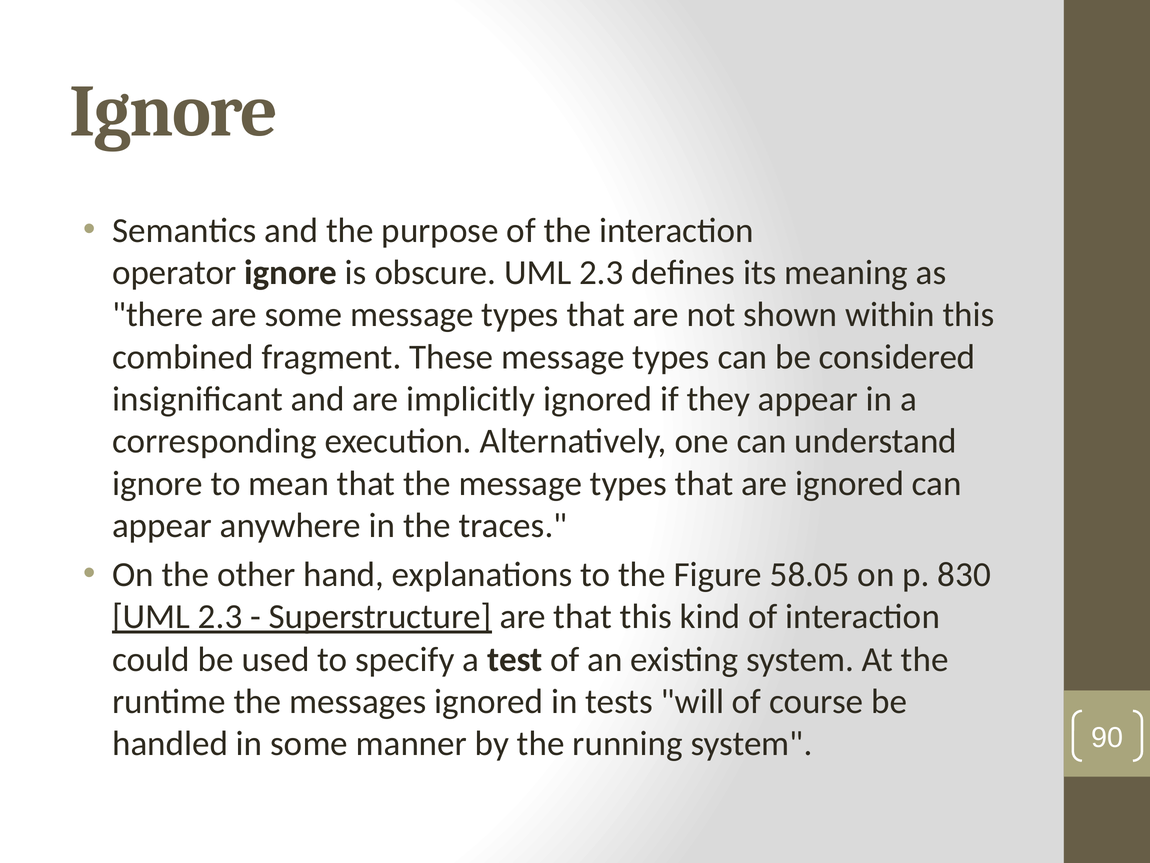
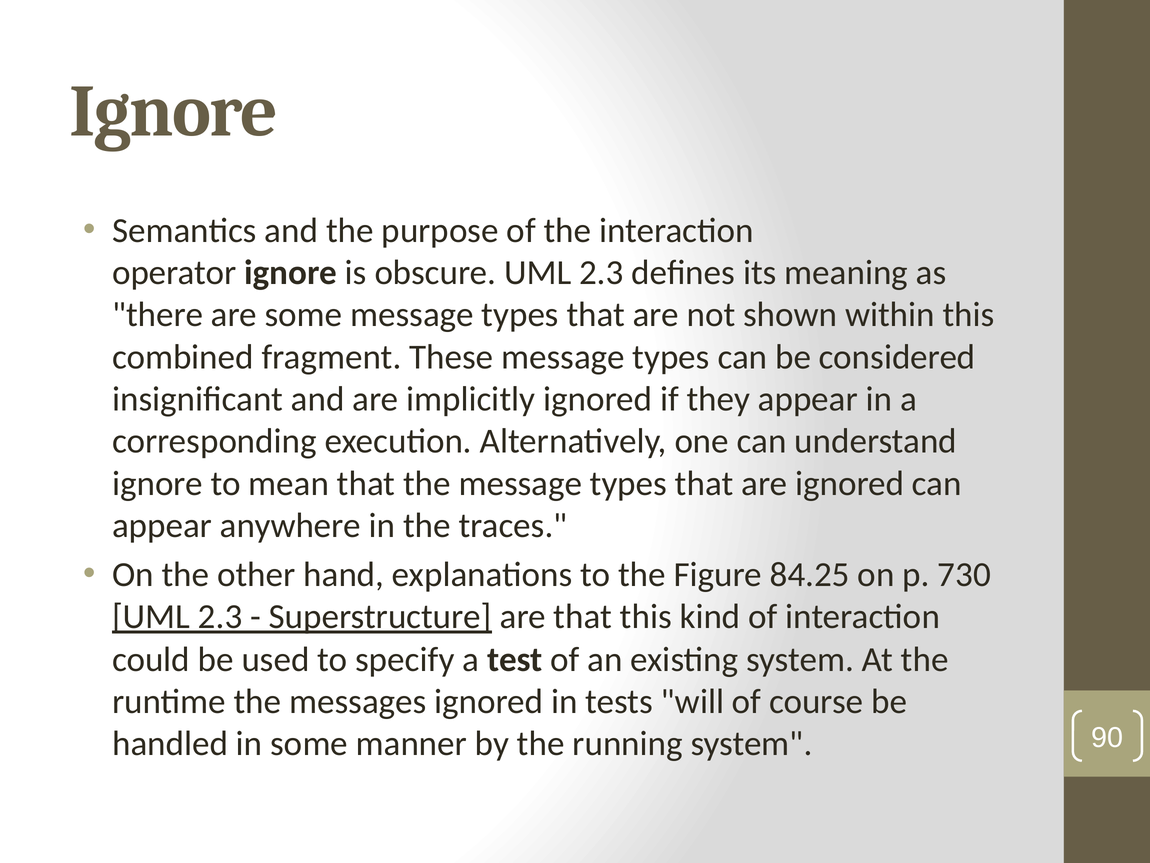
58.05: 58.05 -> 84.25
830: 830 -> 730
